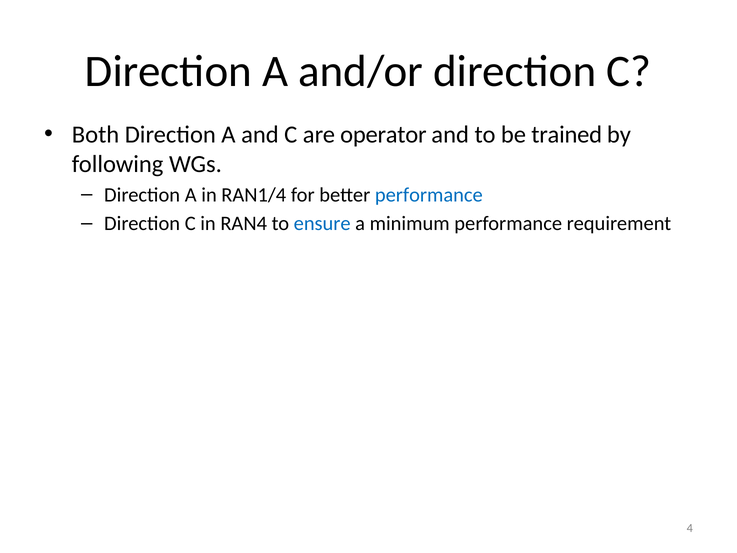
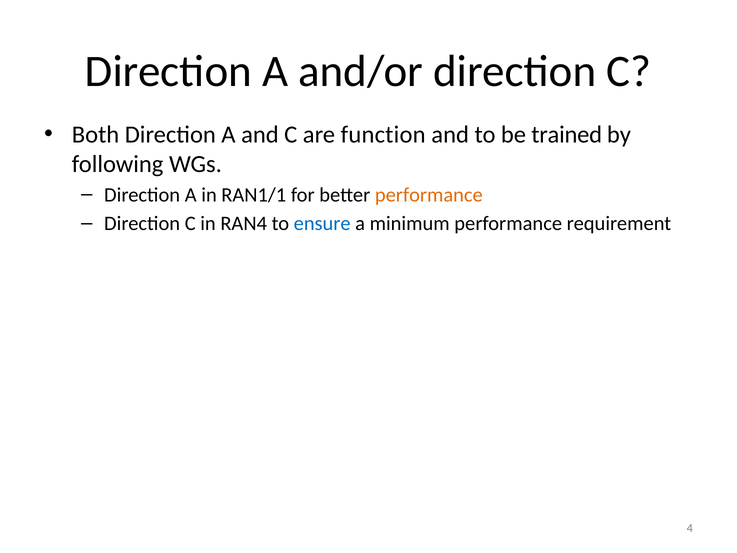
operator: operator -> function
RAN1/4: RAN1/4 -> RAN1/1
performance at (429, 195) colour: blue -> orange
